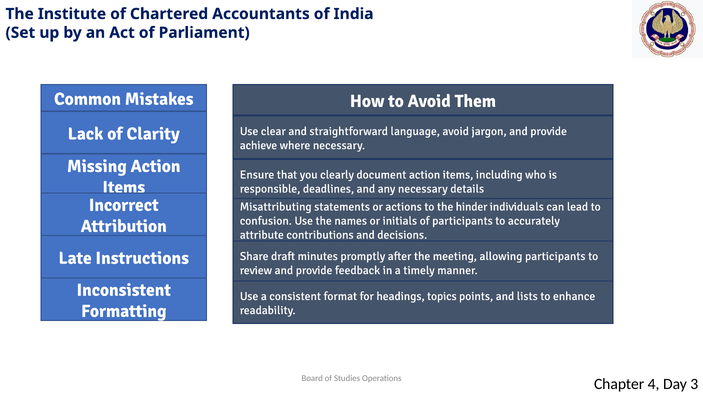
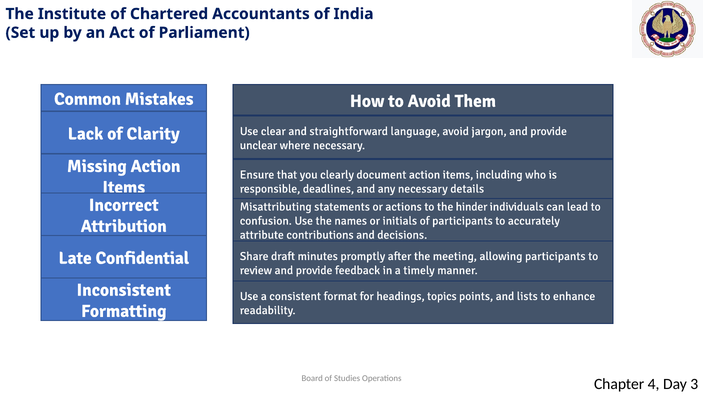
achieve: achieve -> unclear
Instructions: Instructions -> Confidential
